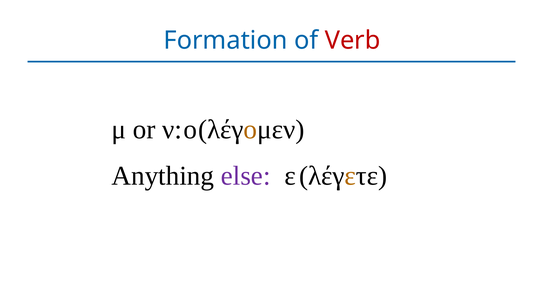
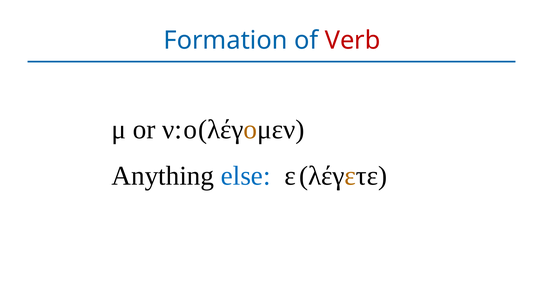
else colour: purple -> blue
